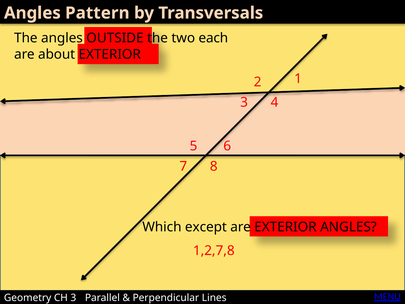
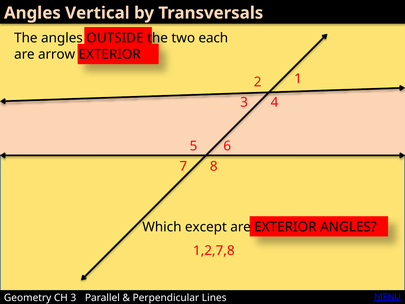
Pattern: Pattern -> Vertical
about: about -> arrow
